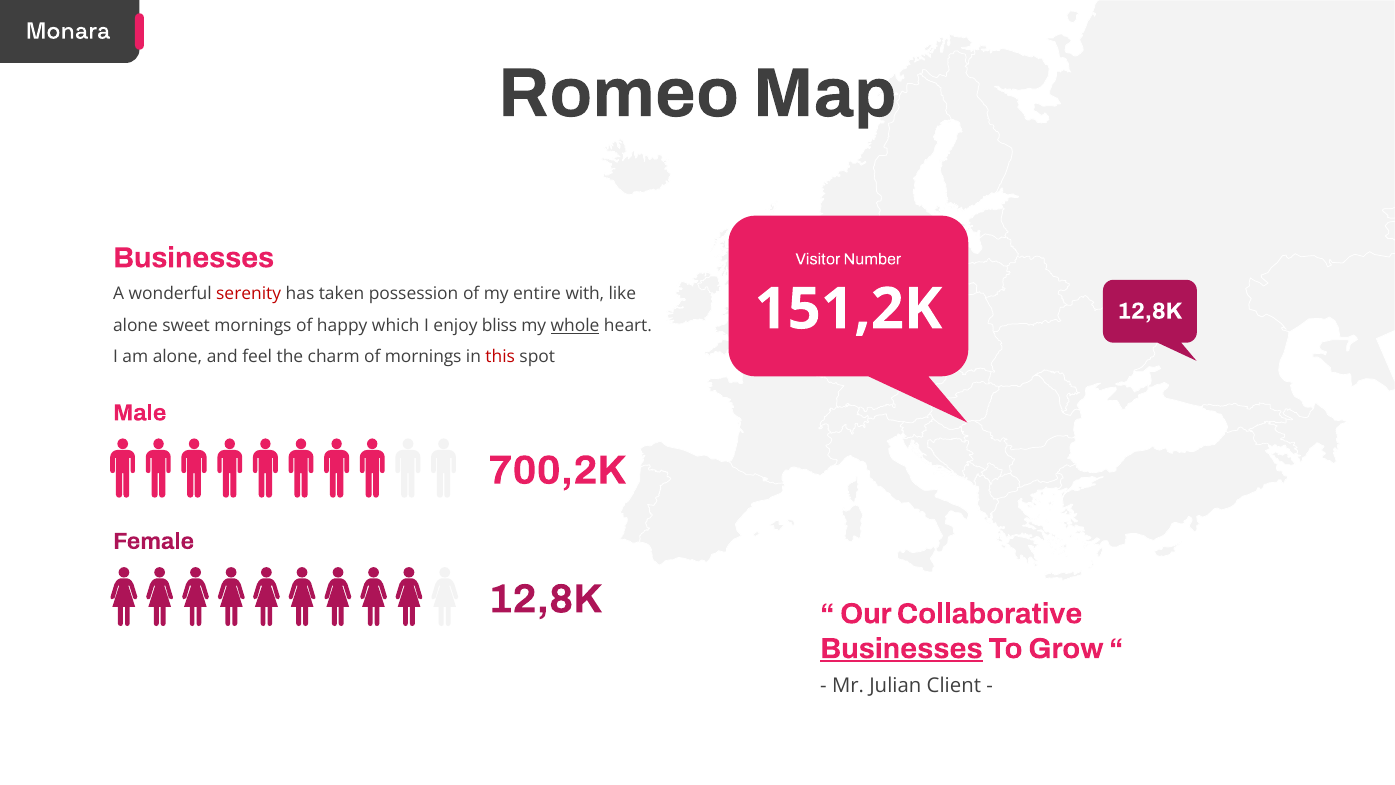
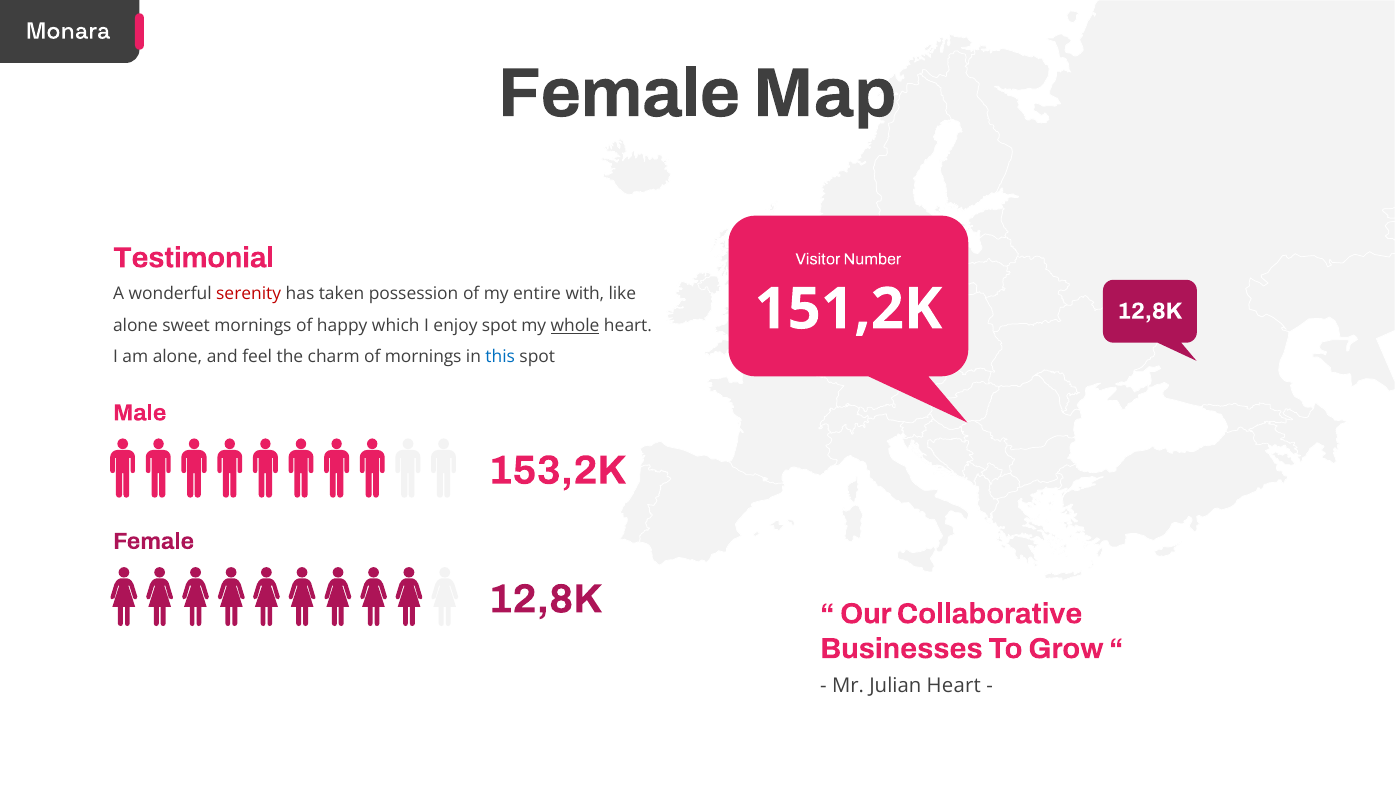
Romeo at (619, 93): Romeo -> Female
Businesses at (194, 258): Businesses -> Testimonial
enjoy bliss: bliss -> spot
this colour: red -> blue
700,2K: 700,2K -> 153,2K
Businesses at (901, 648) underline: present -> none
Julian Client: Client -> Heart
